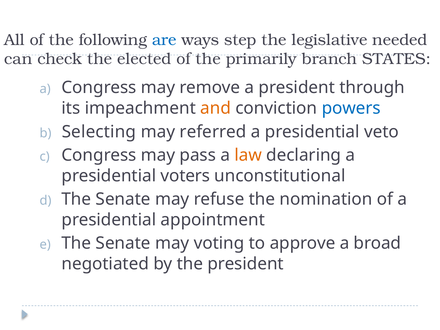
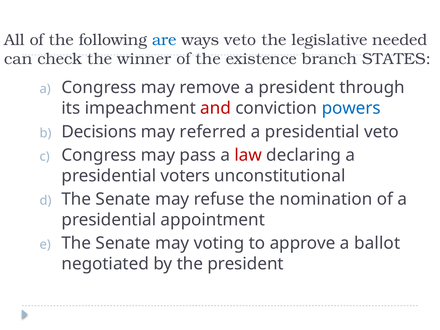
ways step: step -> veto
elected: elected -> winner
primarily: primarily -> existence
and colour: orange -> red
Selecting: Selecting -> Decisions
law colour: orange -> red
broad: broad -> ballot
